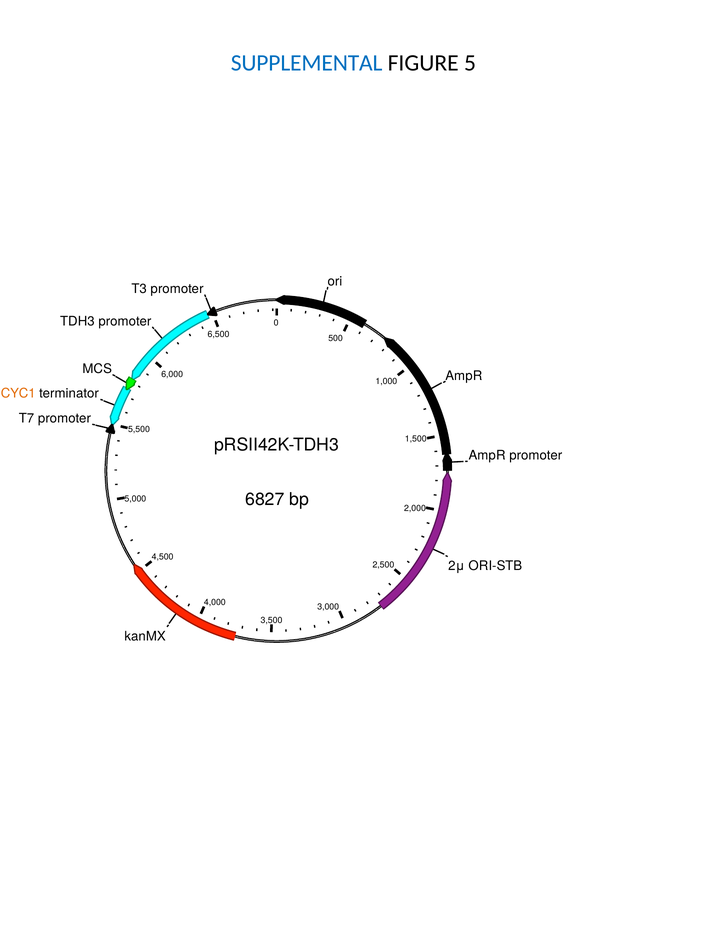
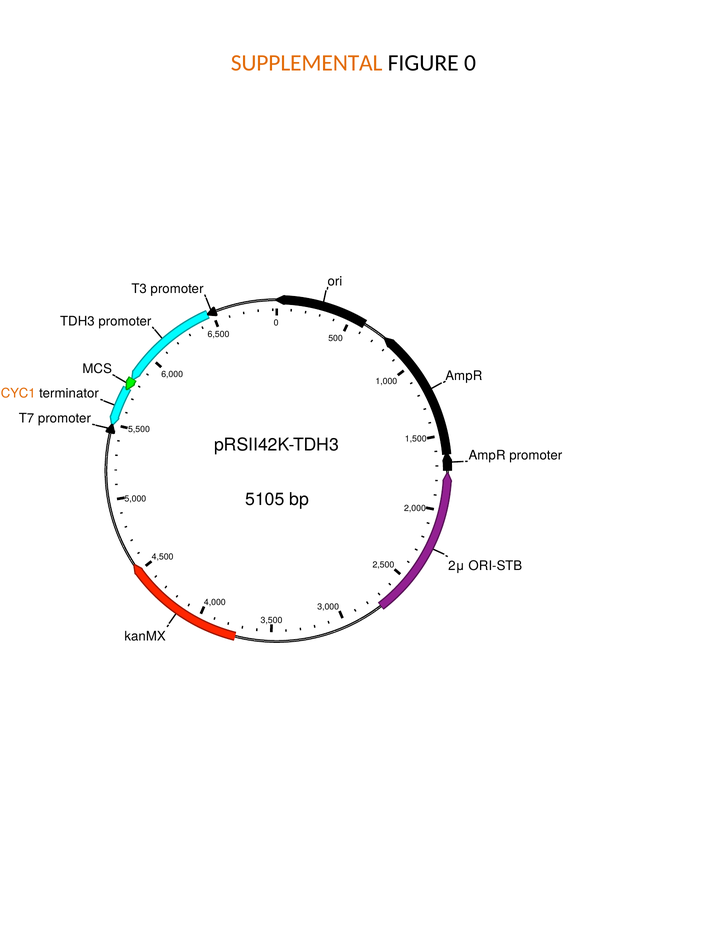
SUPPLEMENTAL colour: blue -> orange
FIGURE 5: 5 -> 0
6827: 6827 -> 5105
